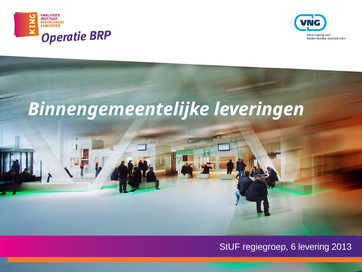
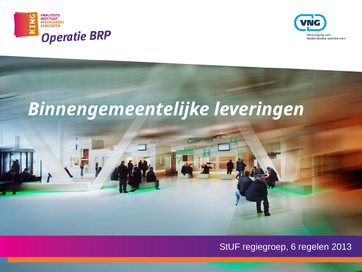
levering: levering -> regelen
